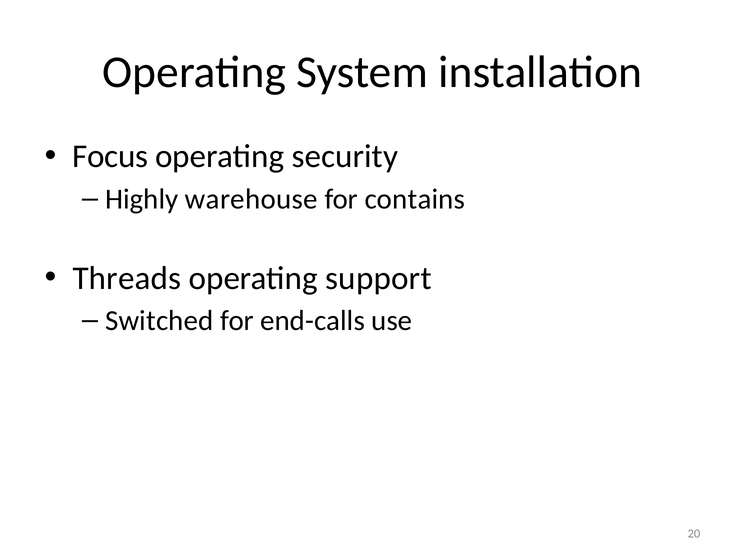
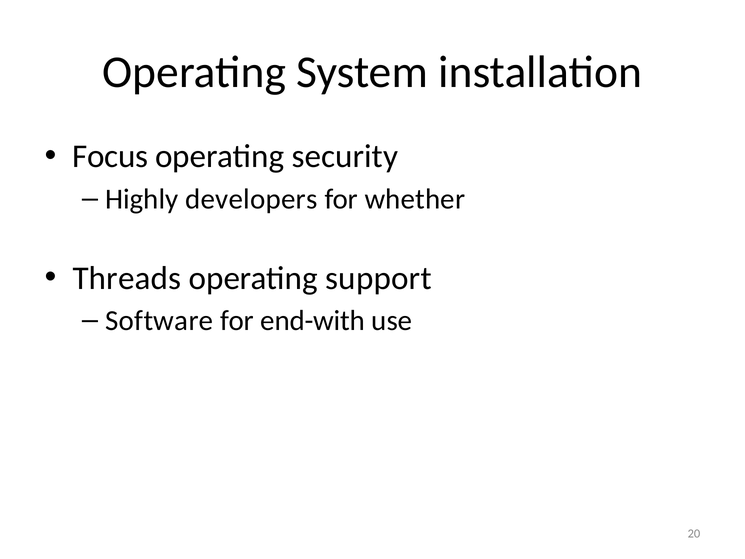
warehouse: warehouse -> developers
contains: contains -> whether
Switched: Switched -> Software
end-calls: end-calls -> end-with
